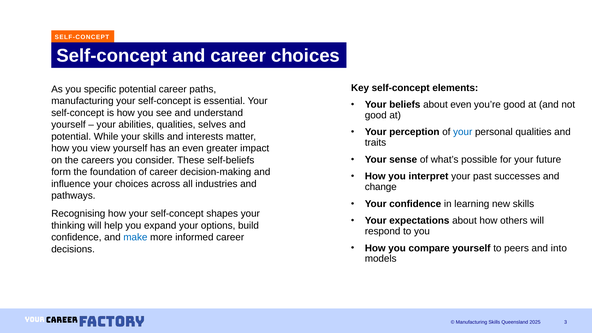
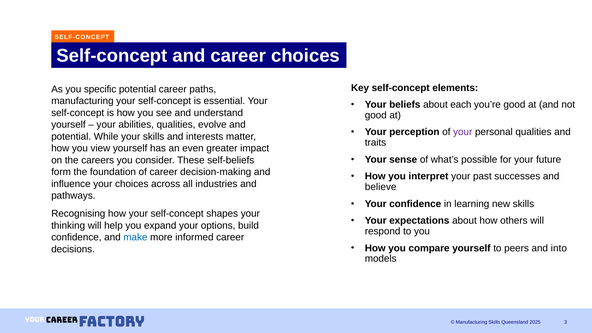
about even: even -> each
selves: selves -> evolve
your at (463, 132) colour: blue -> purple
change: change -> believe
